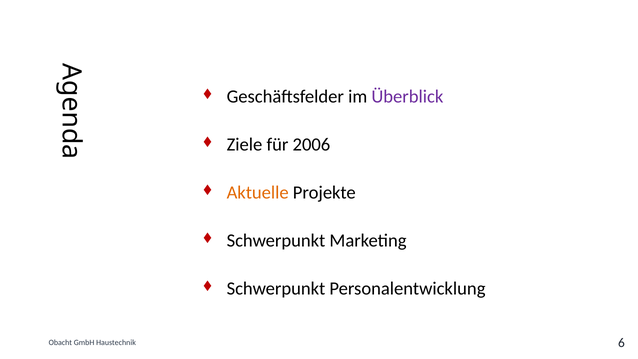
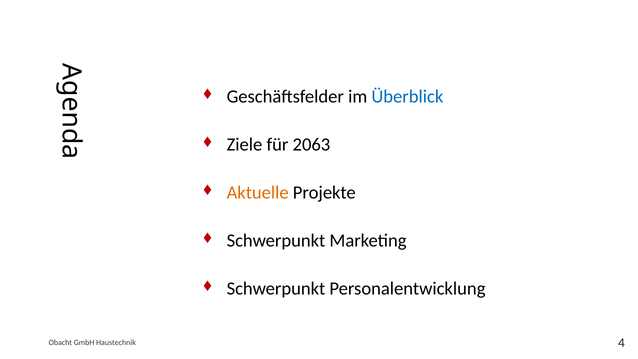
Überblick colour: purple -> blue
2006: 2006 -> 2063
6: 6 -> 4
